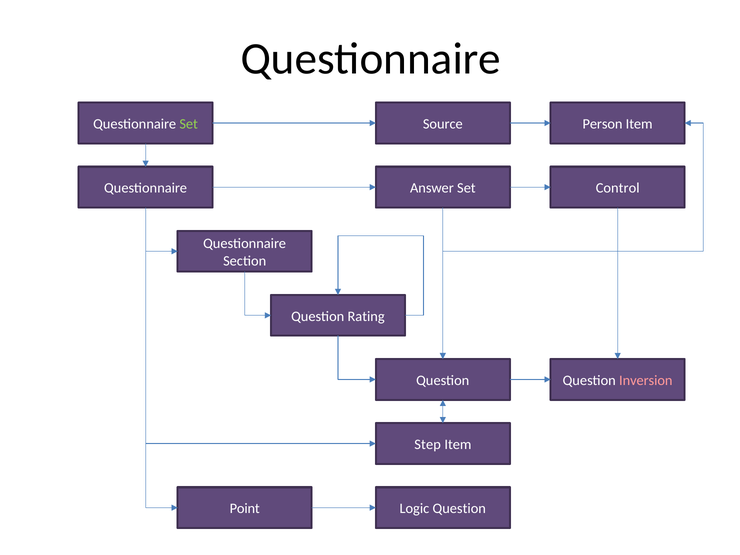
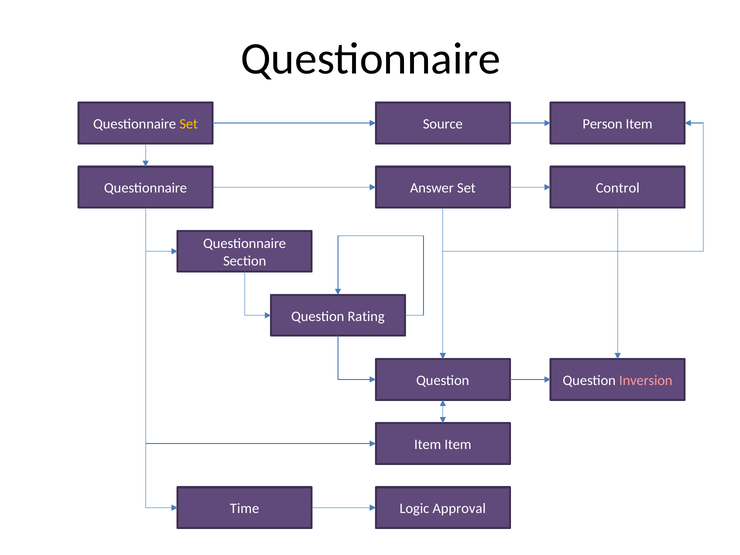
Set at (189, 124) colour: light green -> yellow
Step at (428, 445): Step -> Item
Point: Point -> Time
Logic Question: Question -> Approval
